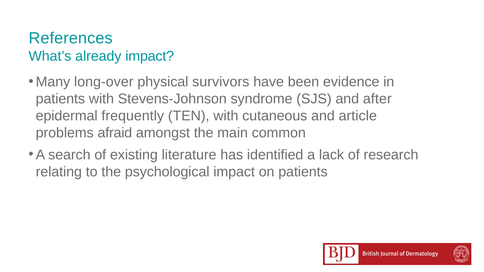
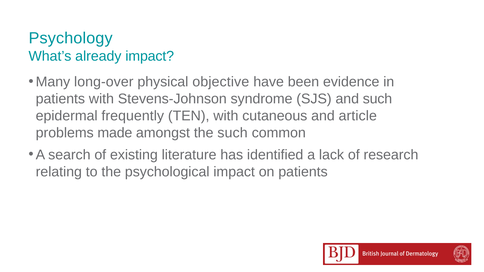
References: References -> Psychology
survivors: survivors -> objective
and after: after -> such
afraid: afraid -> made
the main: main -> such
